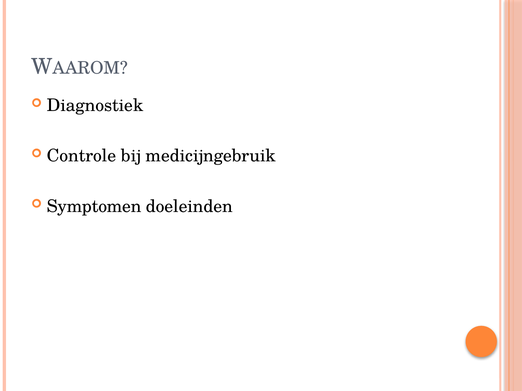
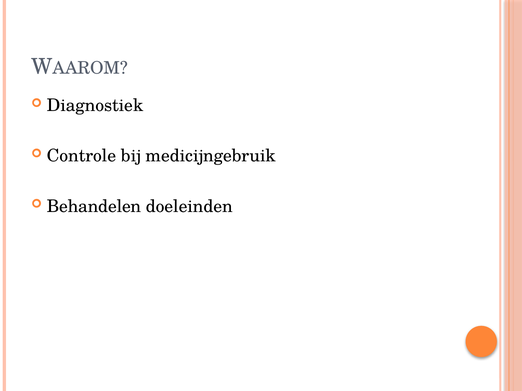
Symptomen: Symptomen -> Behandelen
